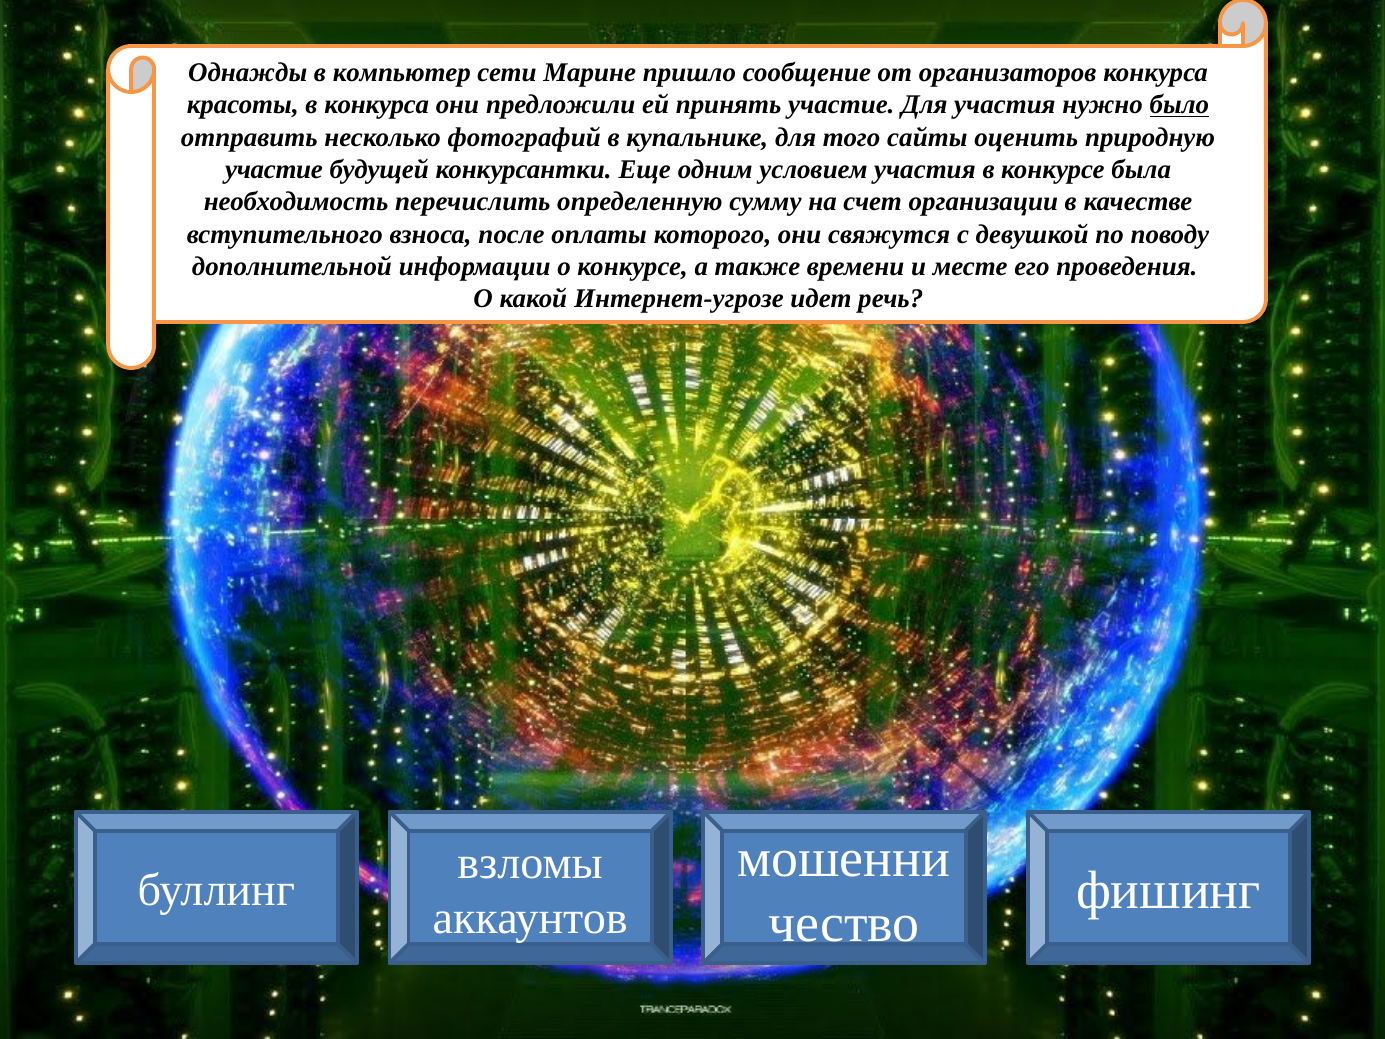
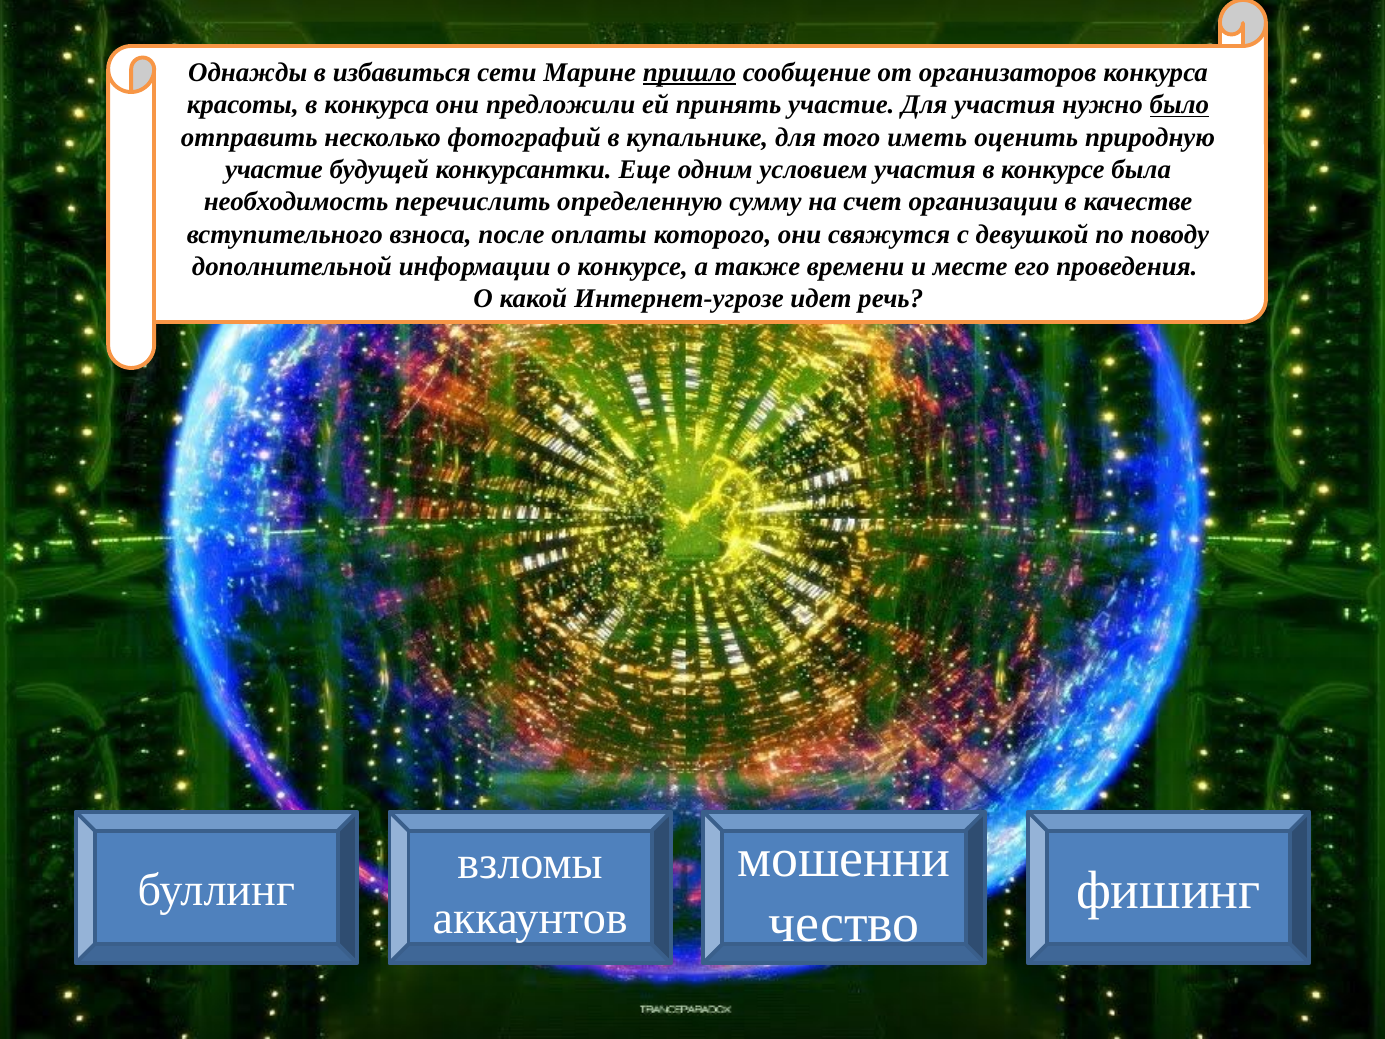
компьютер: компьютер -> избавиться
пришло underline: none -> present
сайты: сайты -> иметь
